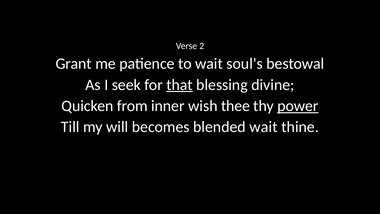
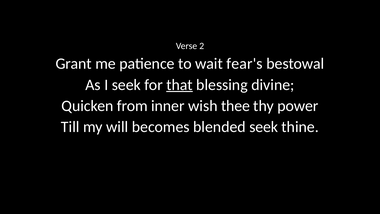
soul's: soul's -> fear's
power underline: present -> none
blended wait: wait -> seek
